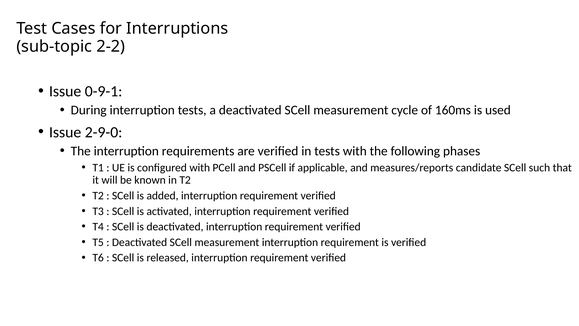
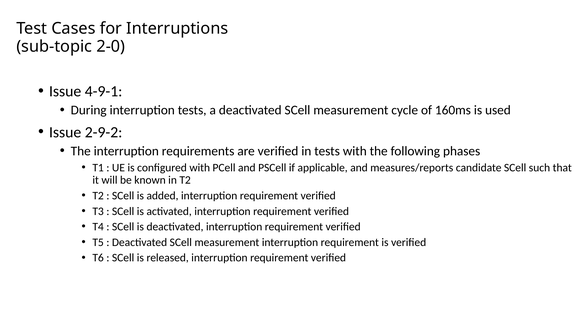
2-2: 2-2 -> 2-0
0-9-1: 0-9-1 -> 4-9-1
2-9-0: 2-9-0 -> 2-9-2
